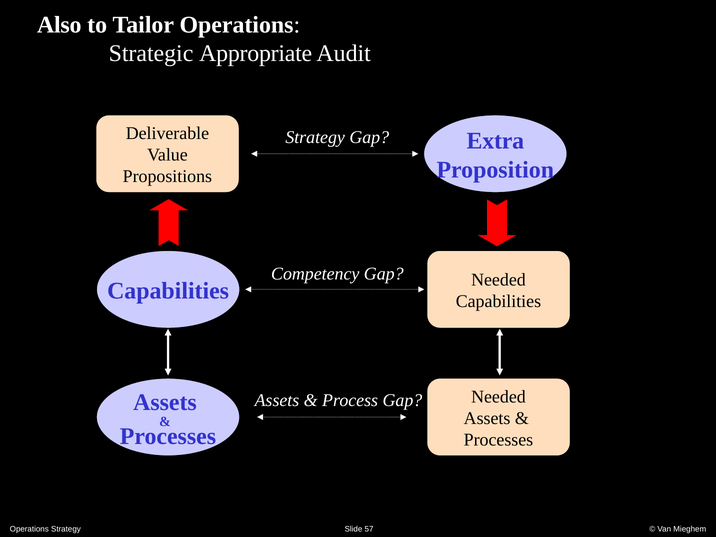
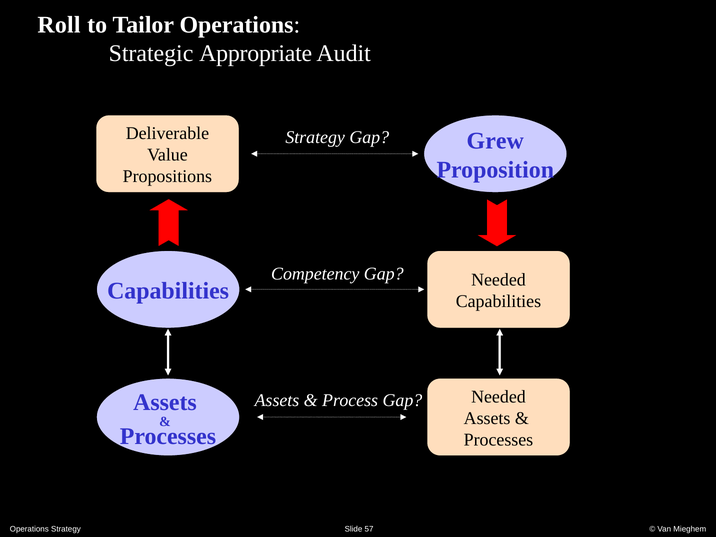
Also: Also -> Roll
Extra: Extra -> Grew
